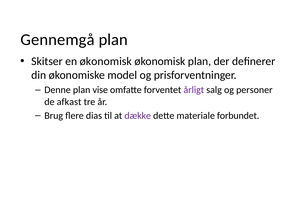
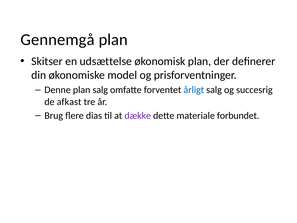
en økonomisk: økonomisk -> udsættelse
plan vise: vise -> salg
årligt colour: purple -> blue
personer: personer -> succesrig
